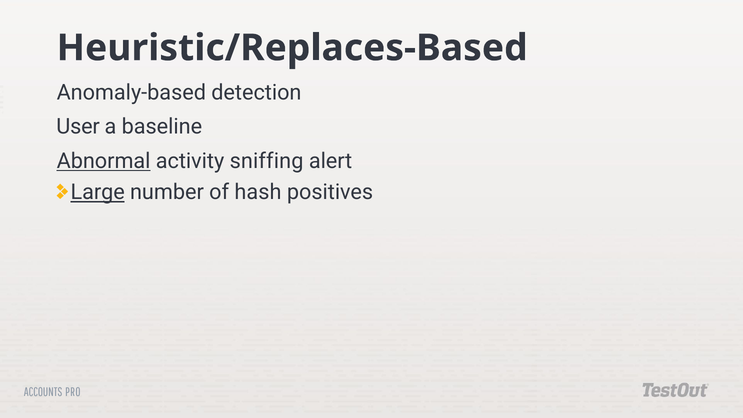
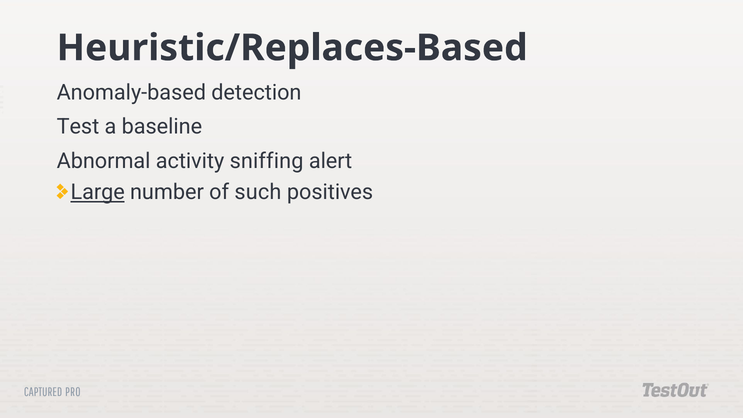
User: User -> Test
Abnormal underline: present -> none
hash: hash -> such
ACCOUNTS: ACCOUNTS -> CAPTURED
